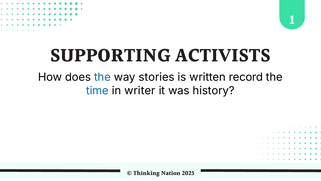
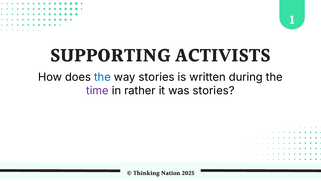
record: record -> during
time colour: blue -> purple
writer: writer -> rather
was history: history -> stories
